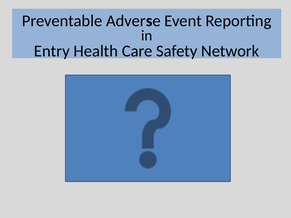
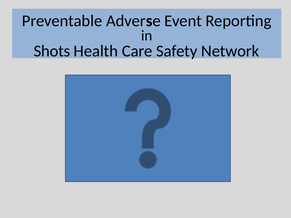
Entry: Entry -> Shots
